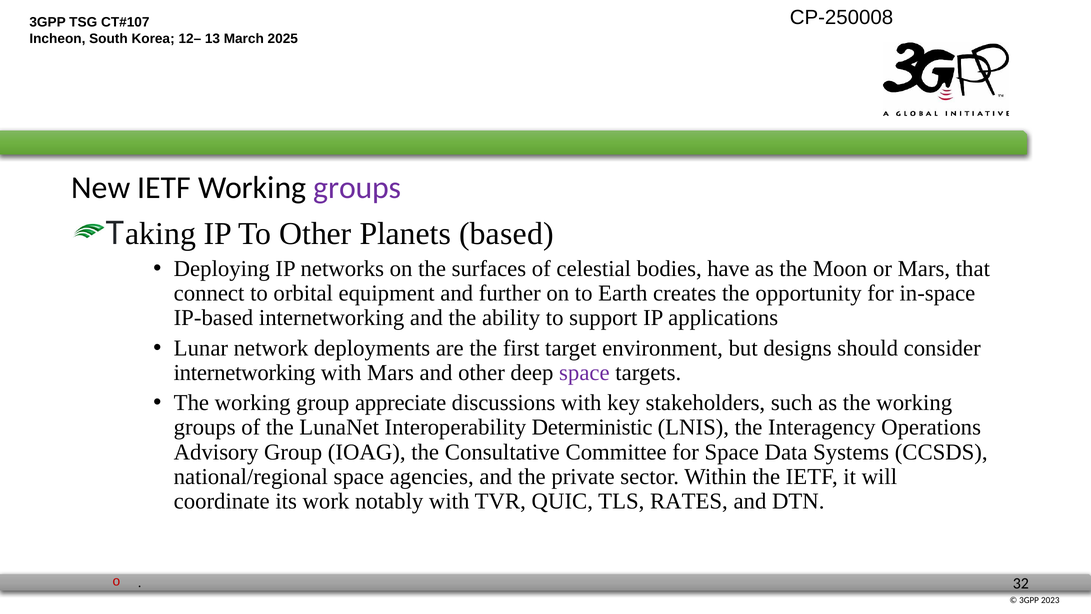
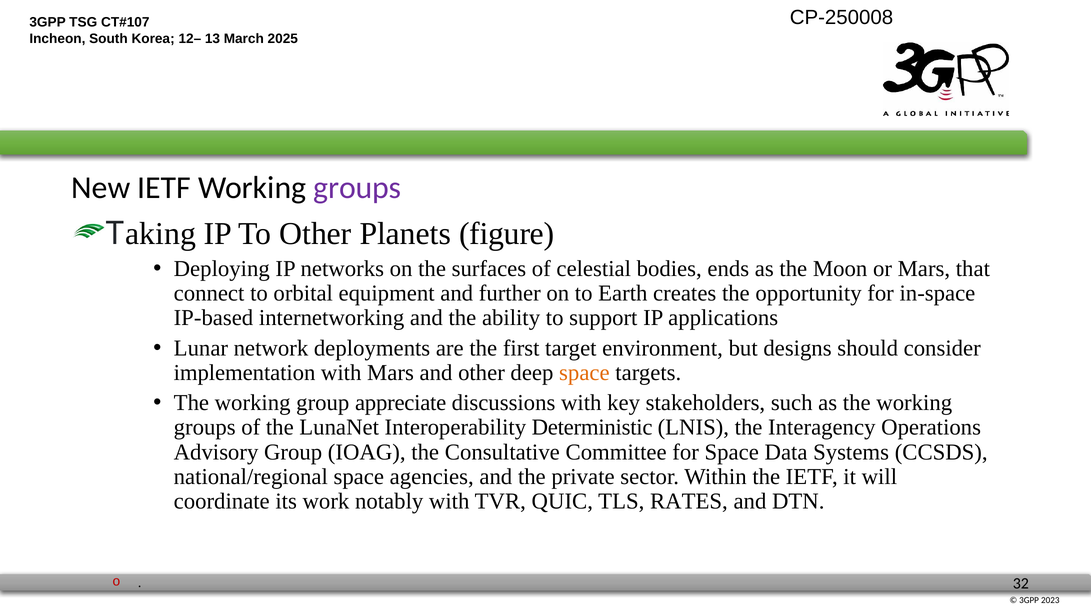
based: based -> figure
have: have -> ends
internetworking at (245, 372): internetworking -> implementation
space at (584, 372) colour: purple -> orange
